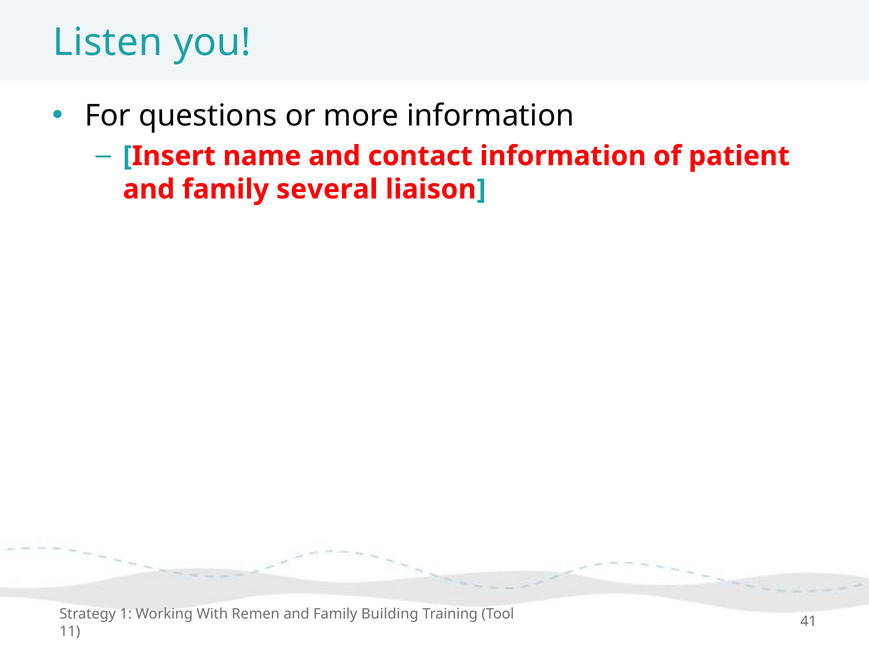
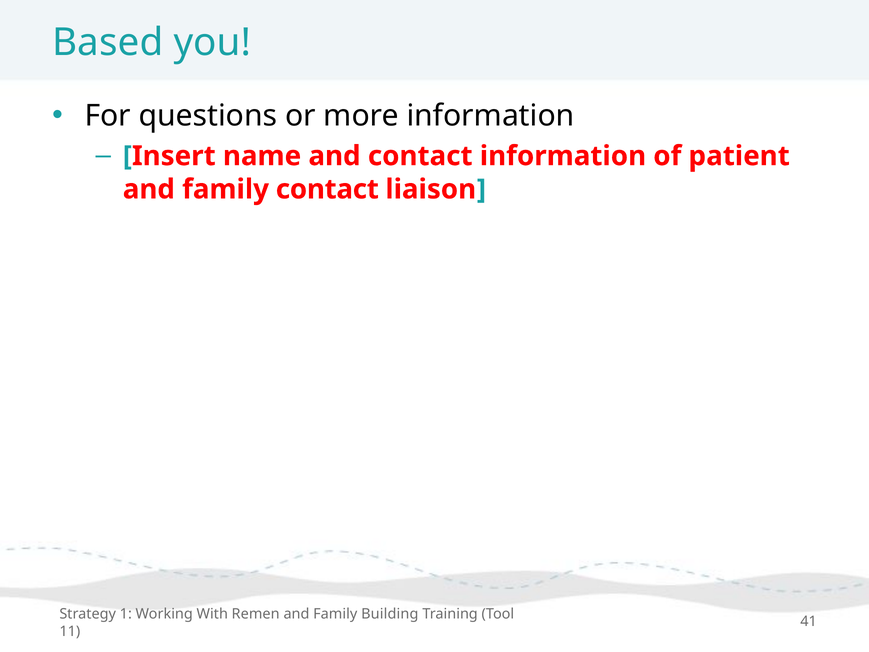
Listen: Listen -> Based
family several: several -> contact
